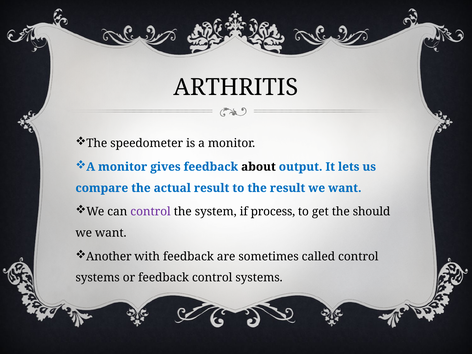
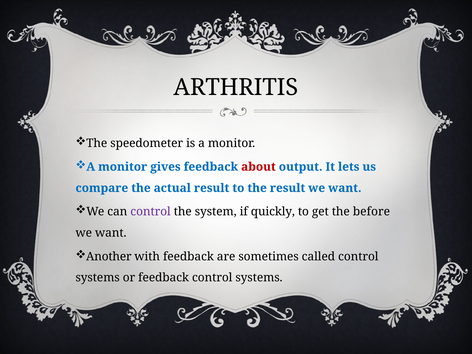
about colour: black -> red
process: process -> quickly
should: should -> before
